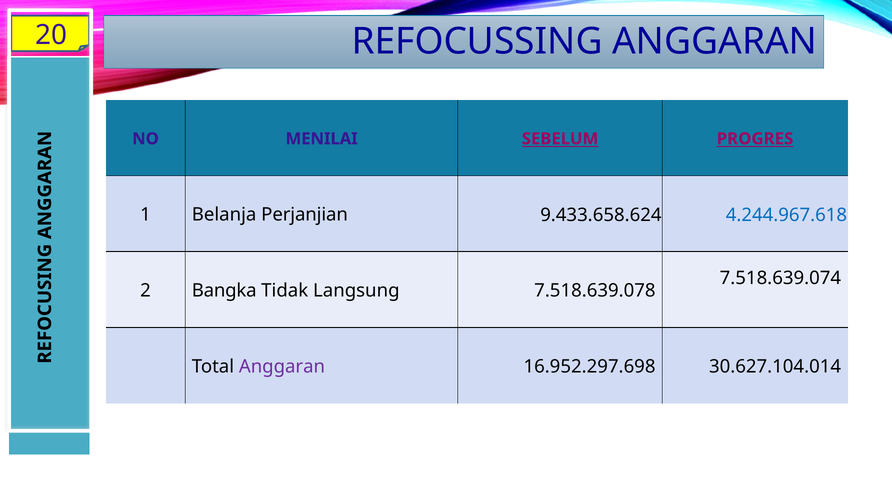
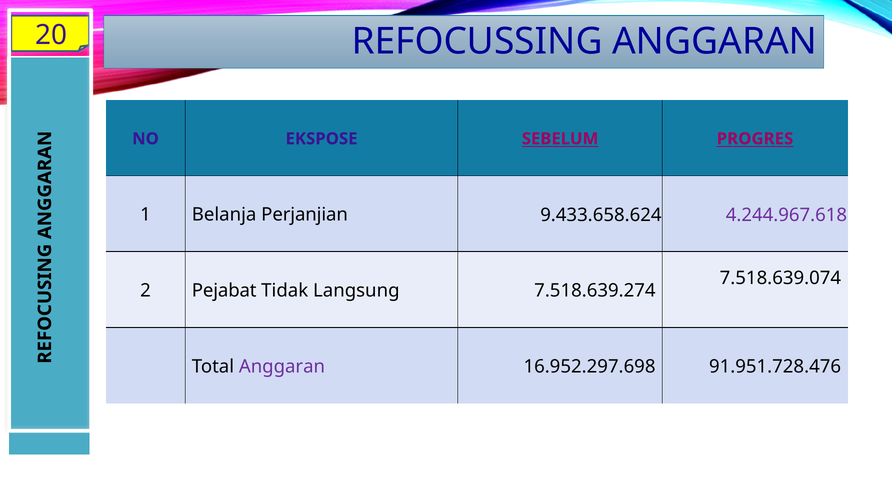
MENILAI: MENILAI -> EKSPOSE
4.244.967.618 colour: blue -> purple
Bangka: Bangka -> Pejabat
7.518.639.078: 7.518.639.078 -> 7.518.639.274
30.627.104.014: 30.627.104.014 -> 91.951.728.476
